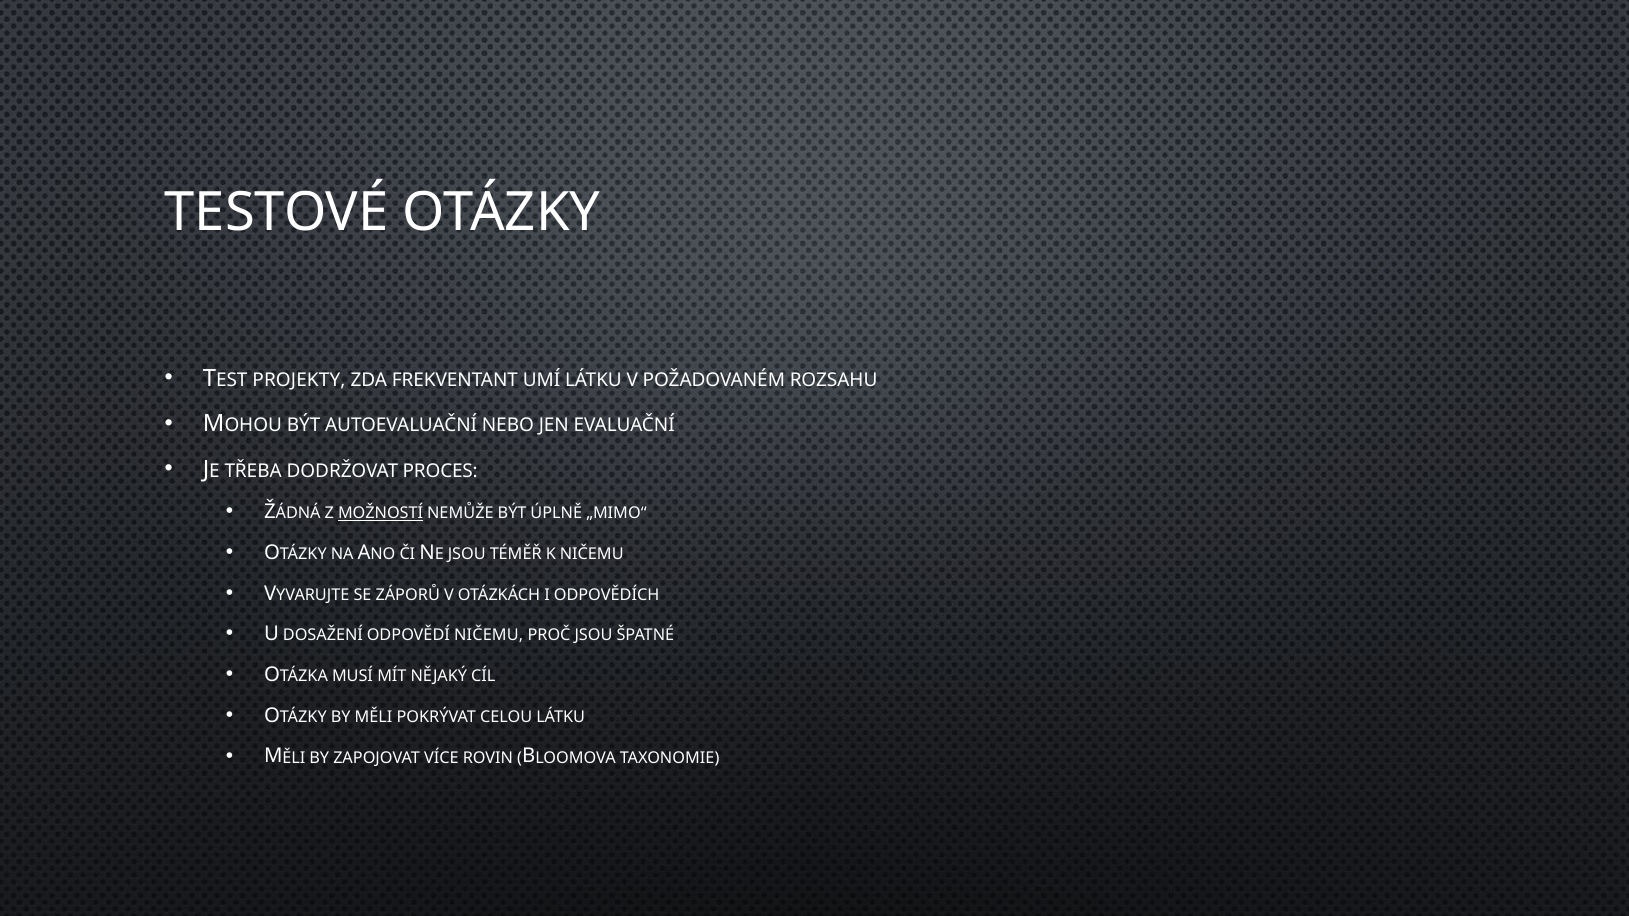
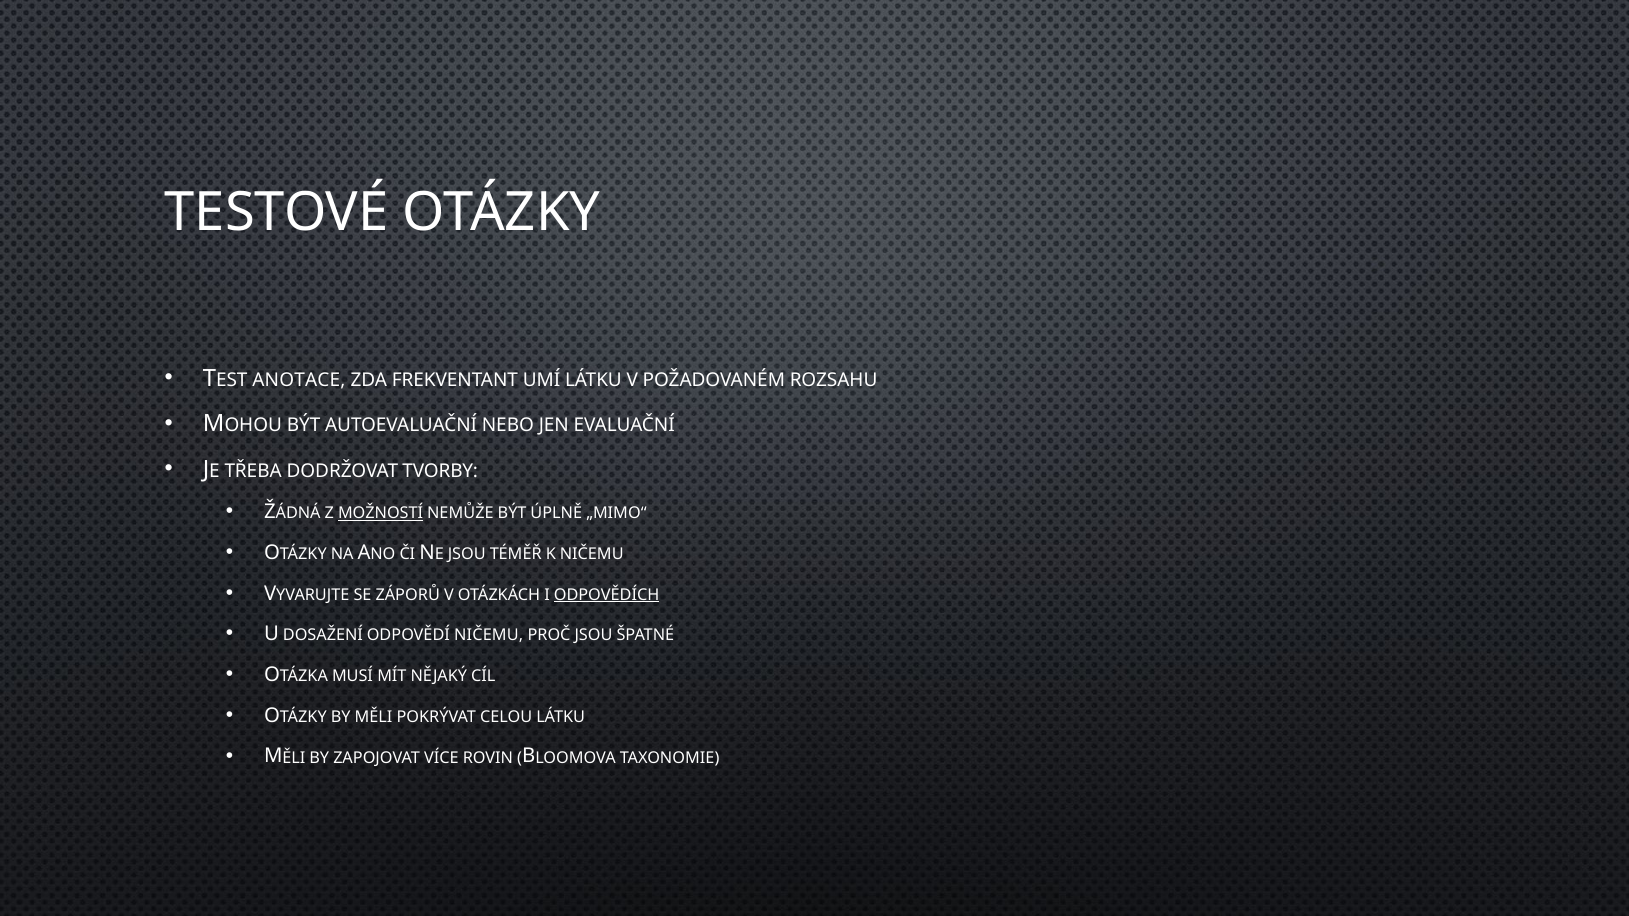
PROJEKTY: PROJEKTY -> ANOTACE
PROCES: PROCES -> TVORBY
ODPOVĚDÍCH underline: none -> present
